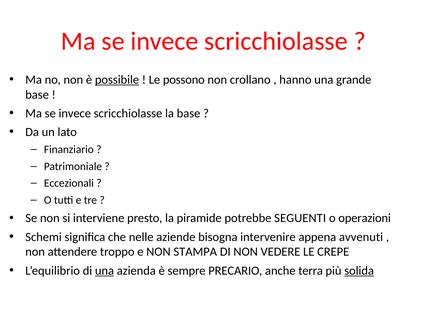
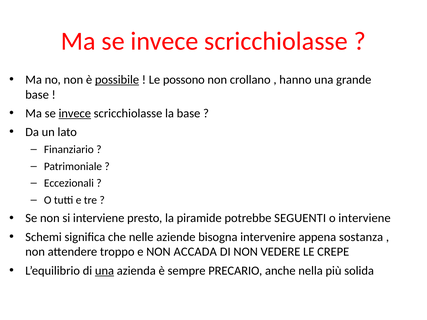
invece at (75, 113) underline: none -> present
o operazioni: operazioni -> interviene
avvenuti: avvenuti -> sostanza
STAMPA: STAMPA -> ACCADA
terra: terra -> nella
solida underline: present -> none
